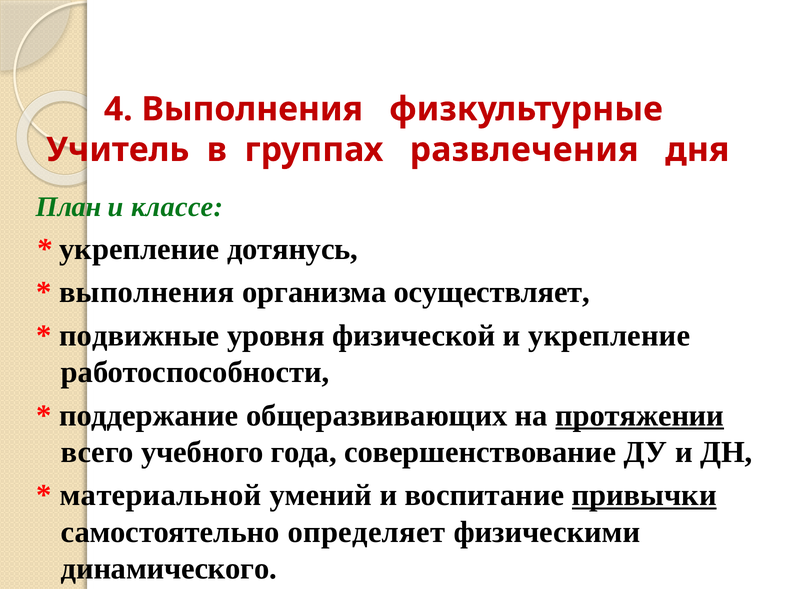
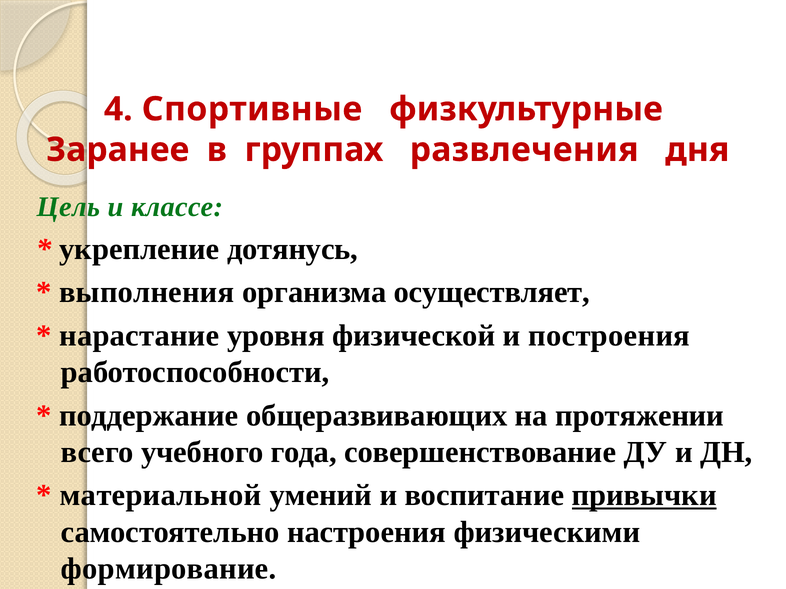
4 Выполнения: Выполнения -> Спортивные
Учитель: Учитель -> Заранее
План: План -> Цель
подвижные: подвижные -> нарастание
и укрепление: укрепление -> построения
протяжении underline: present -> none
определяет: определяет -> настроения
динамического: динамического -> формирование
